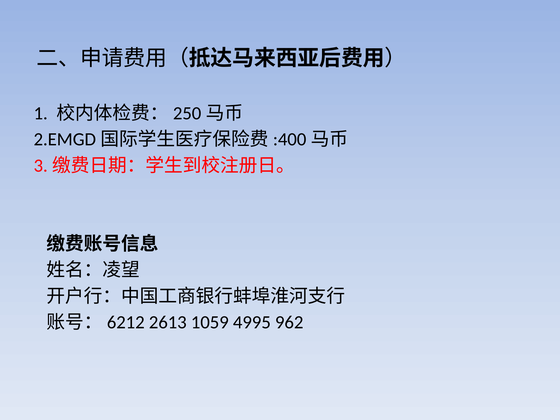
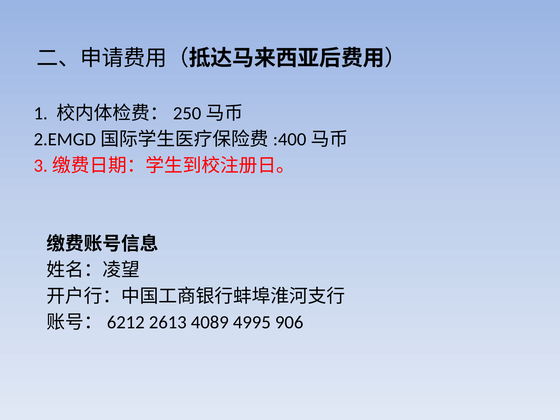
1059: 1059 -> 4089
962: 962 -> 906
